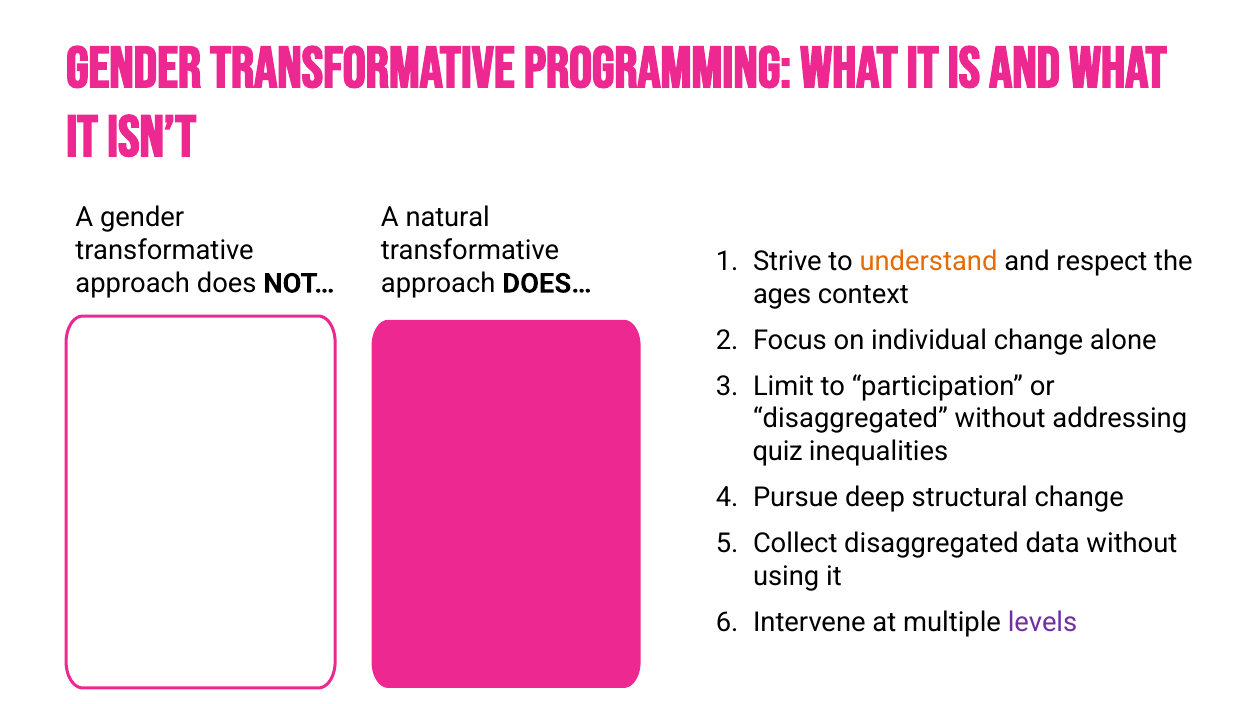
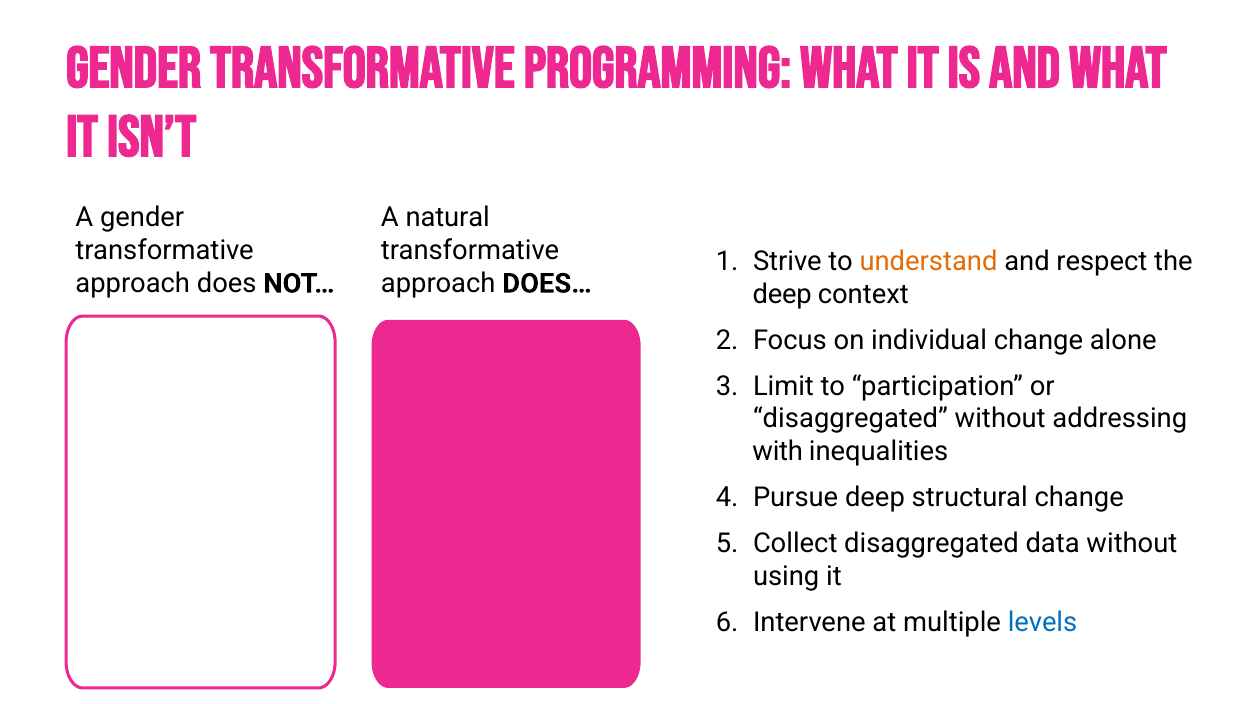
ages at (782, 294): ages -> deep
quiz: quiz -> with
levels colour: purple -> blue
